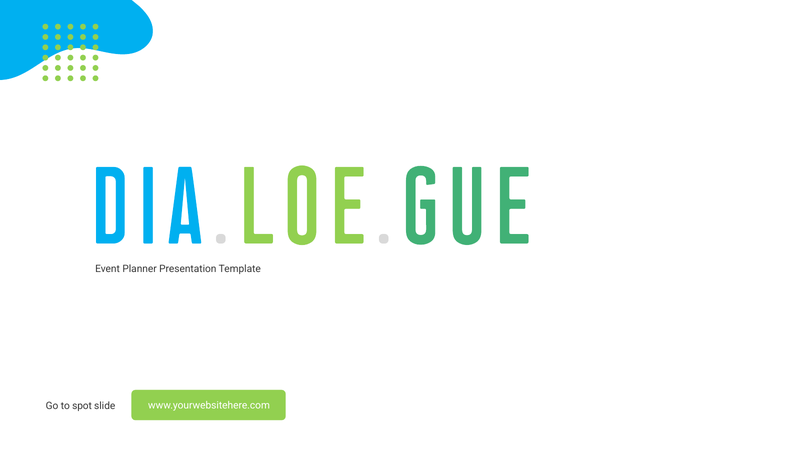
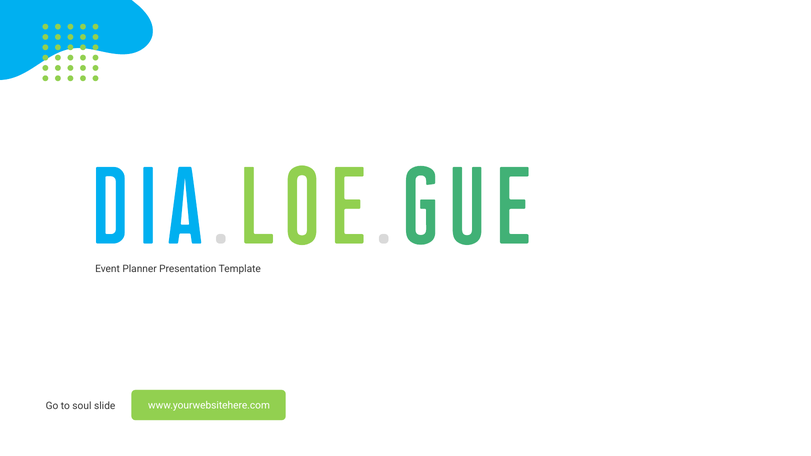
spot: spot -> soul
